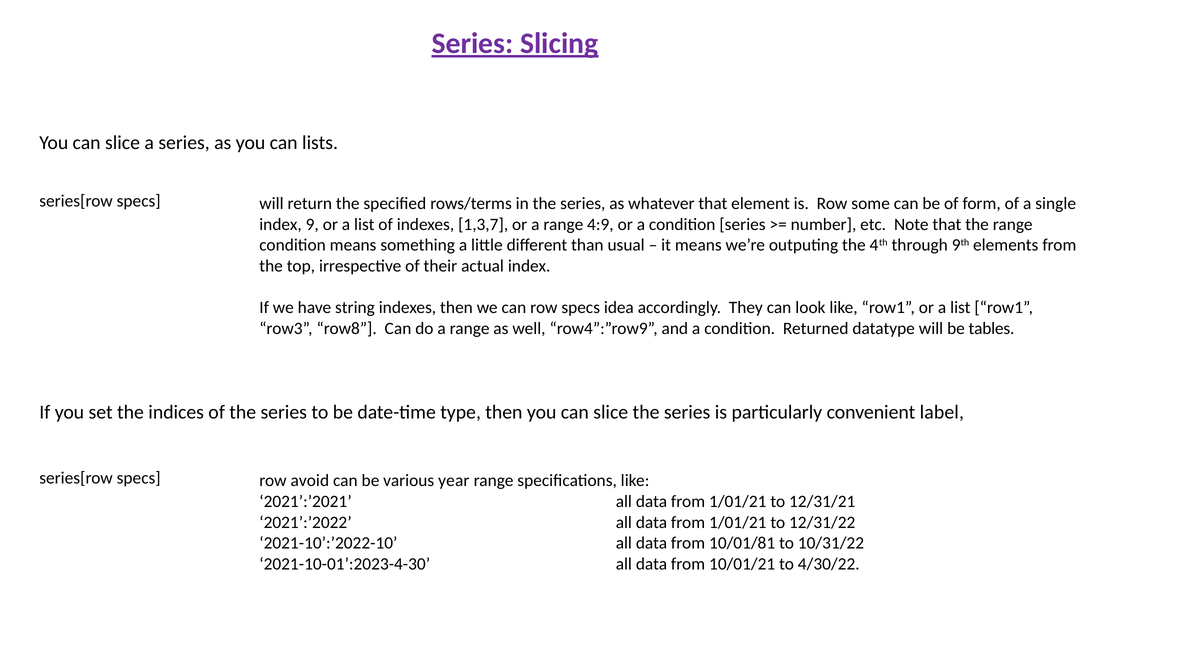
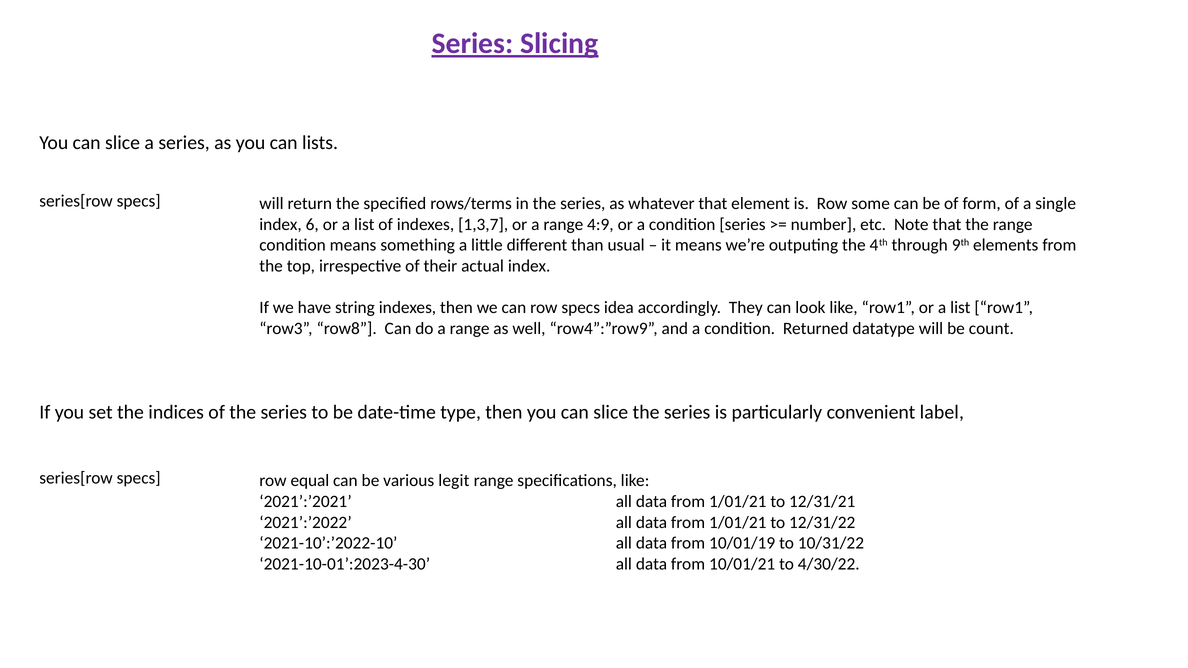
9: 9 -> 6
tables: tables -> count
avoid: avoid -> equal
year: year -> legit
10/01/81: 10/01/81 -> 10/01/19
